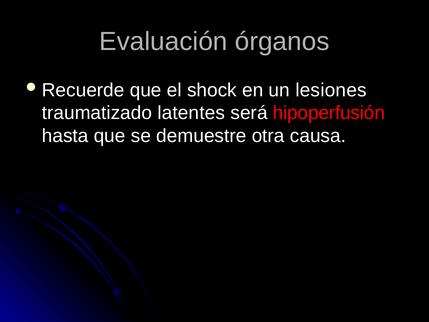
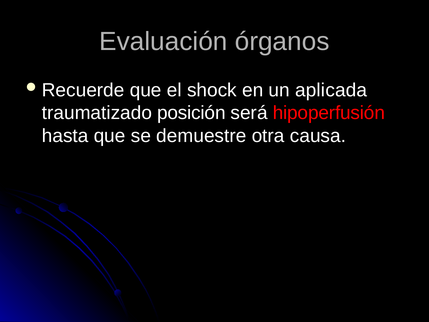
lesiones: lesiones -> aplicada
latentes: latentes -> posición
